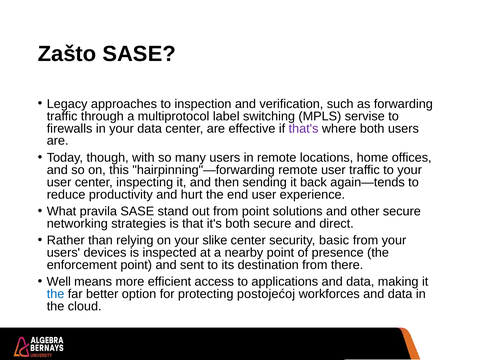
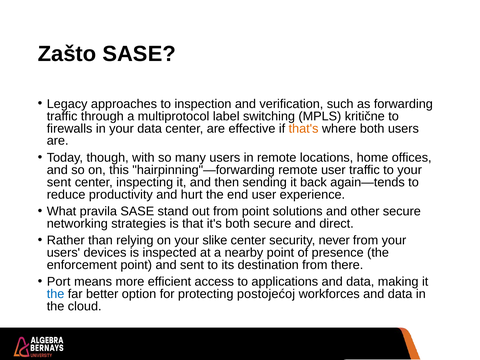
servise: servise -> kritične
that's colour: purple -> orange
user at (59, 182): user -> sent
basic: basic -> never
Well: Well -> Port
